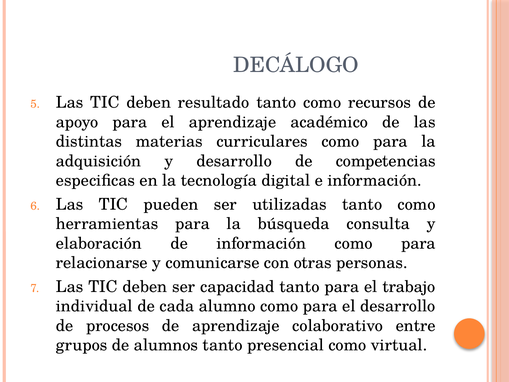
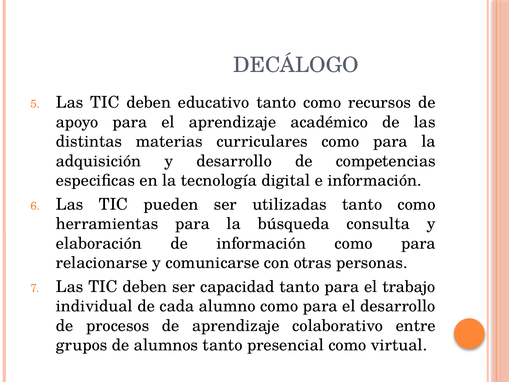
resultado: resultado -> educativo
